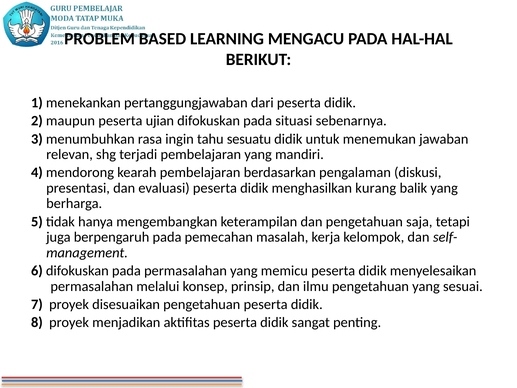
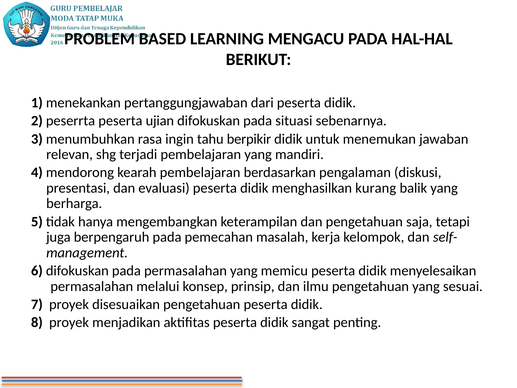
maupun: maupun -> peserrta
sesuatu: sesuatu -> berpikir
